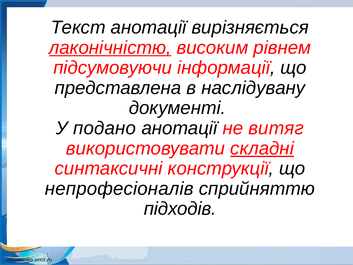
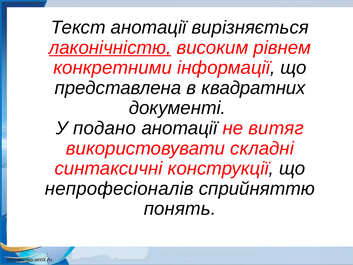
підсумовуючи: підсумовуючи -> конкретними
наслідувану: наслідувану -> квадратних
складні underline: present -> none
підходів: підходів -> понять
